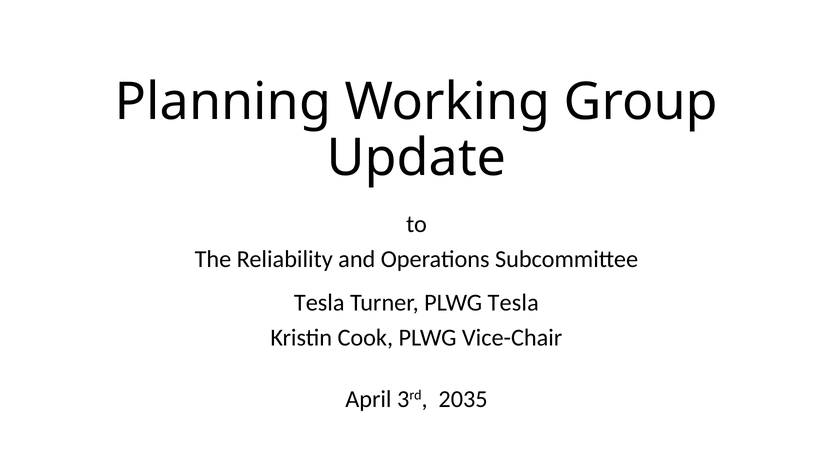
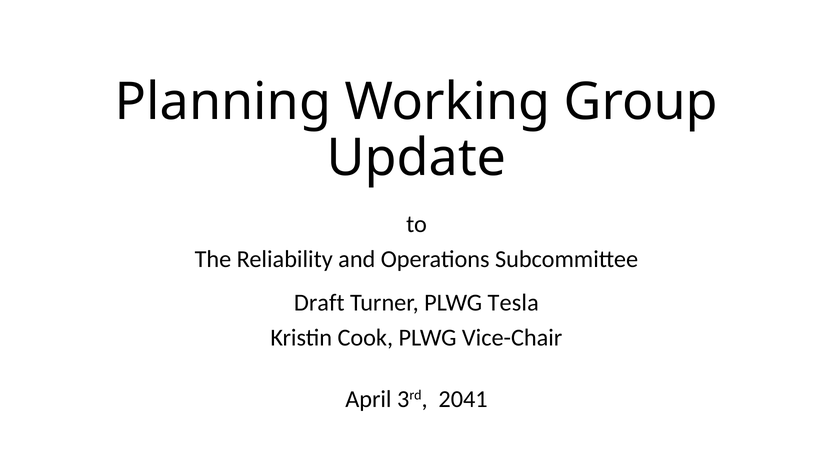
Tesla at (319, 303): Tesla -> Draft
2035: 2035 -> 2041
